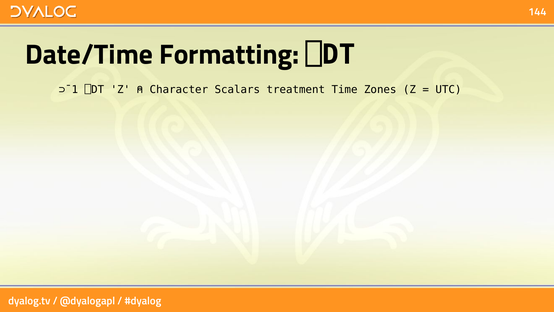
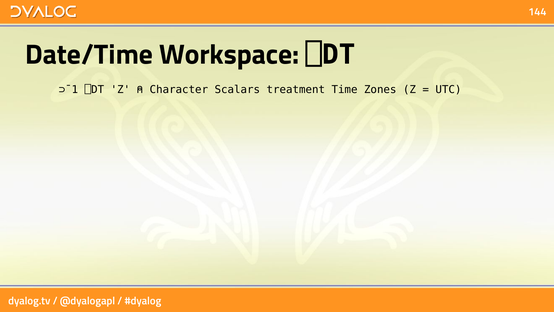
Formatting: Formatting -> Workspace
